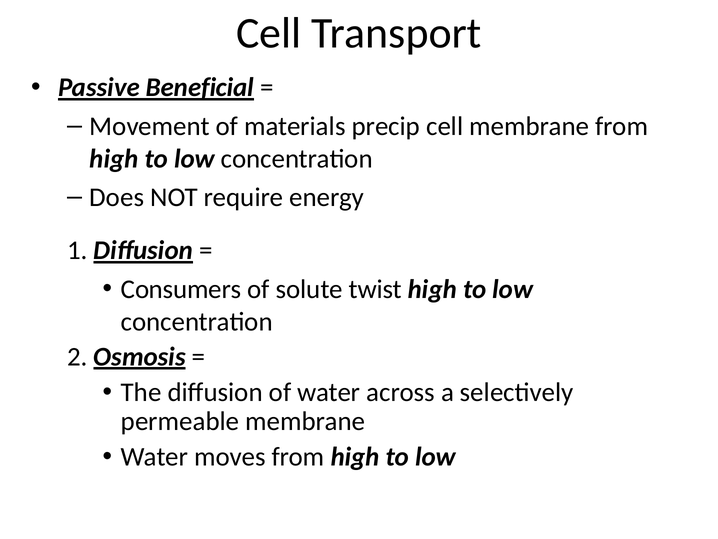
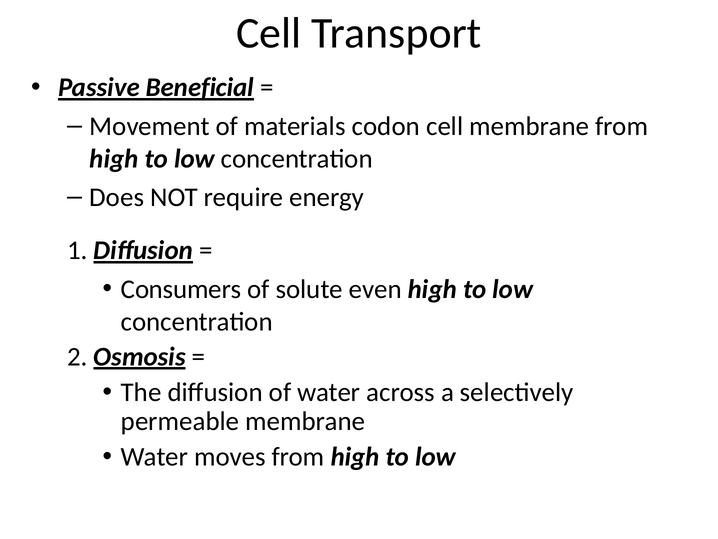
precip: precip -> codon
twist: twist -> even
